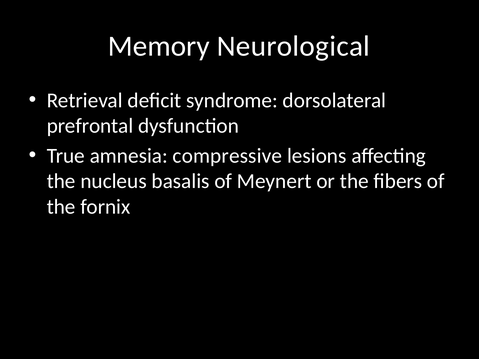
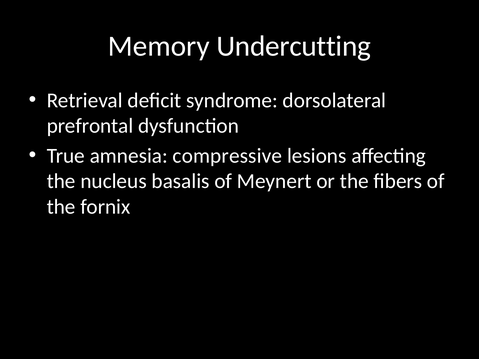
Neurological: Neurological -> Undercutting
